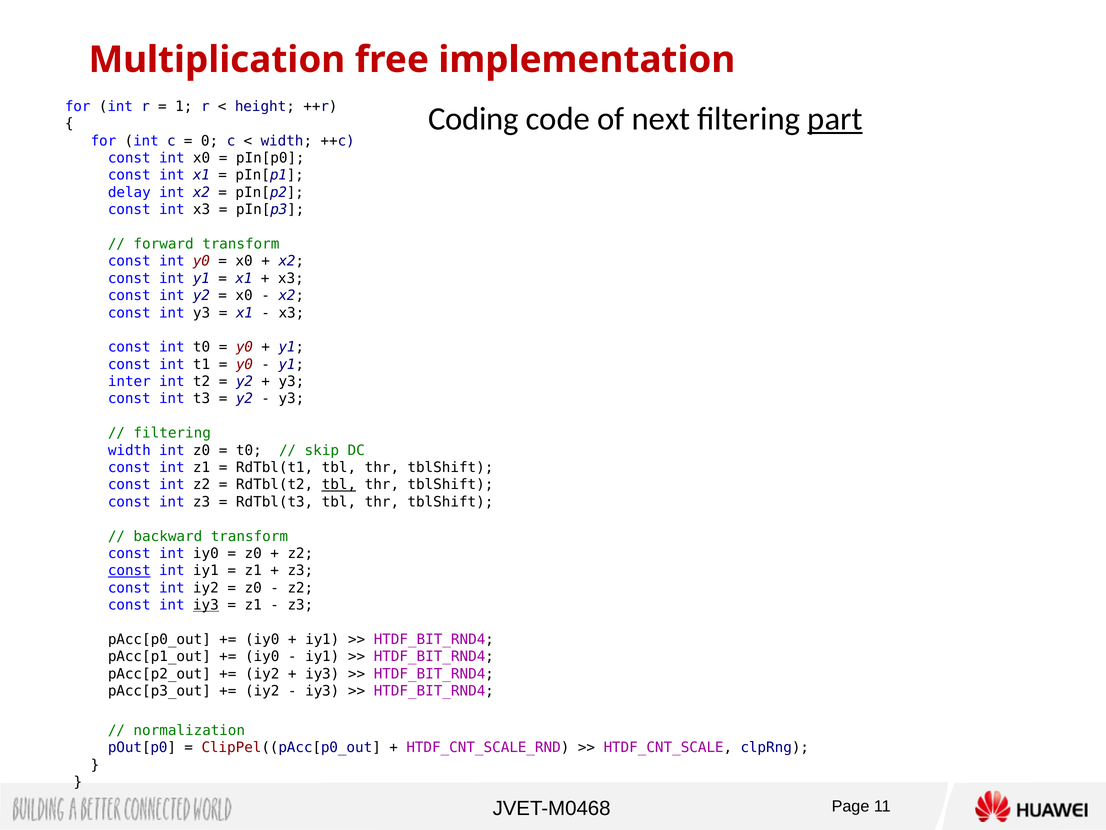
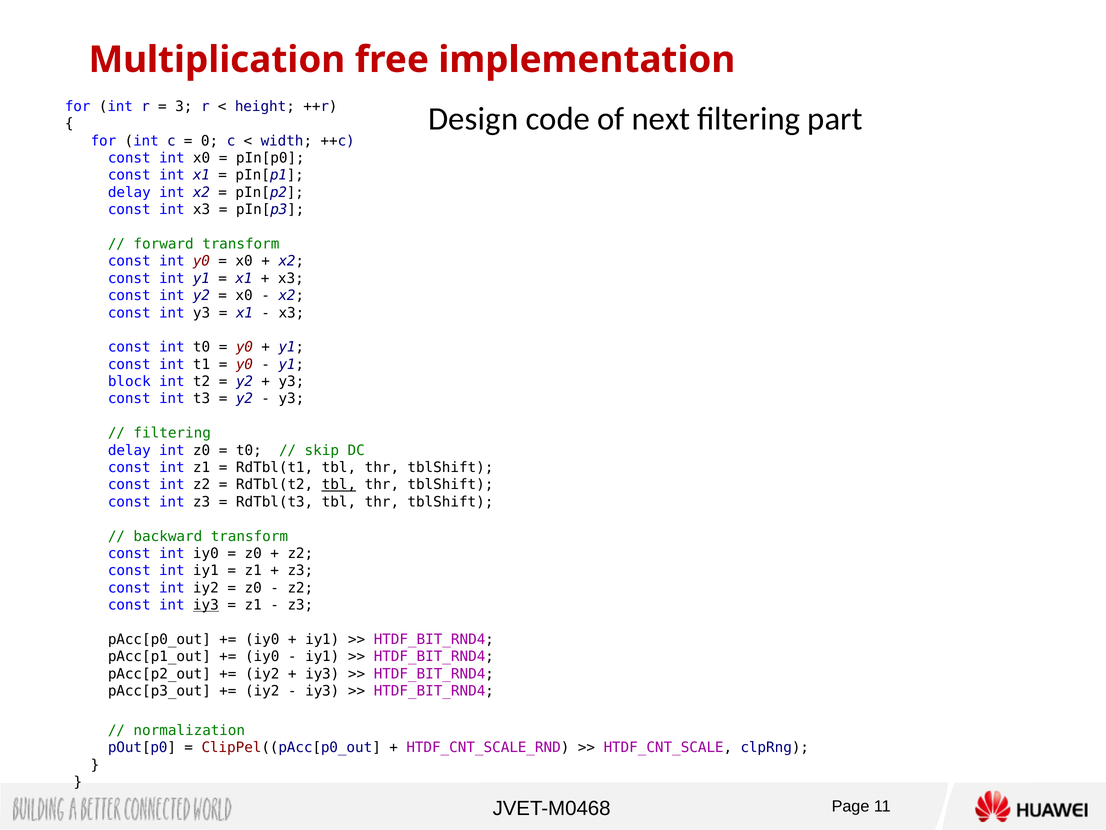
1: 1 -> 3
Coding: Coding -> Design
part underline: present -> none
inter: inter -> block
width at (129, 450): width -> delay
const at (129, 570) underline: present -> none
